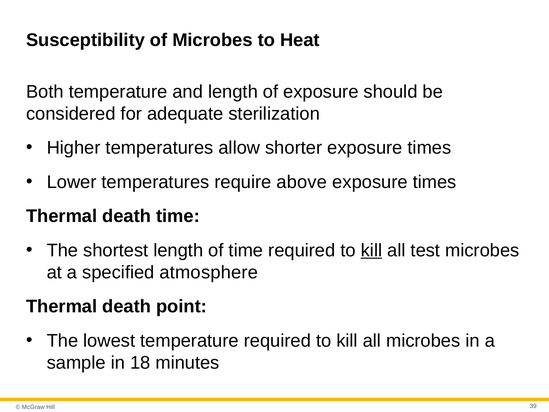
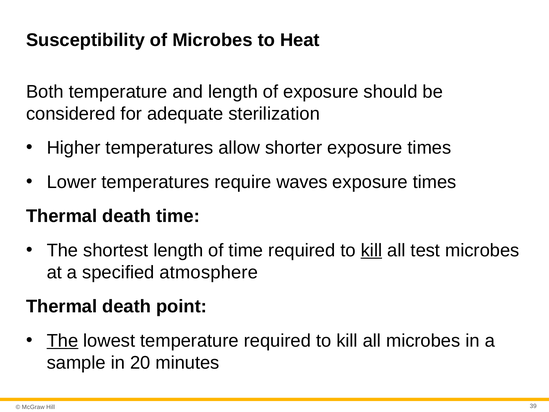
above: above -> waves
The at (62, 340) underline: none -> present
18: 18 -> 20
